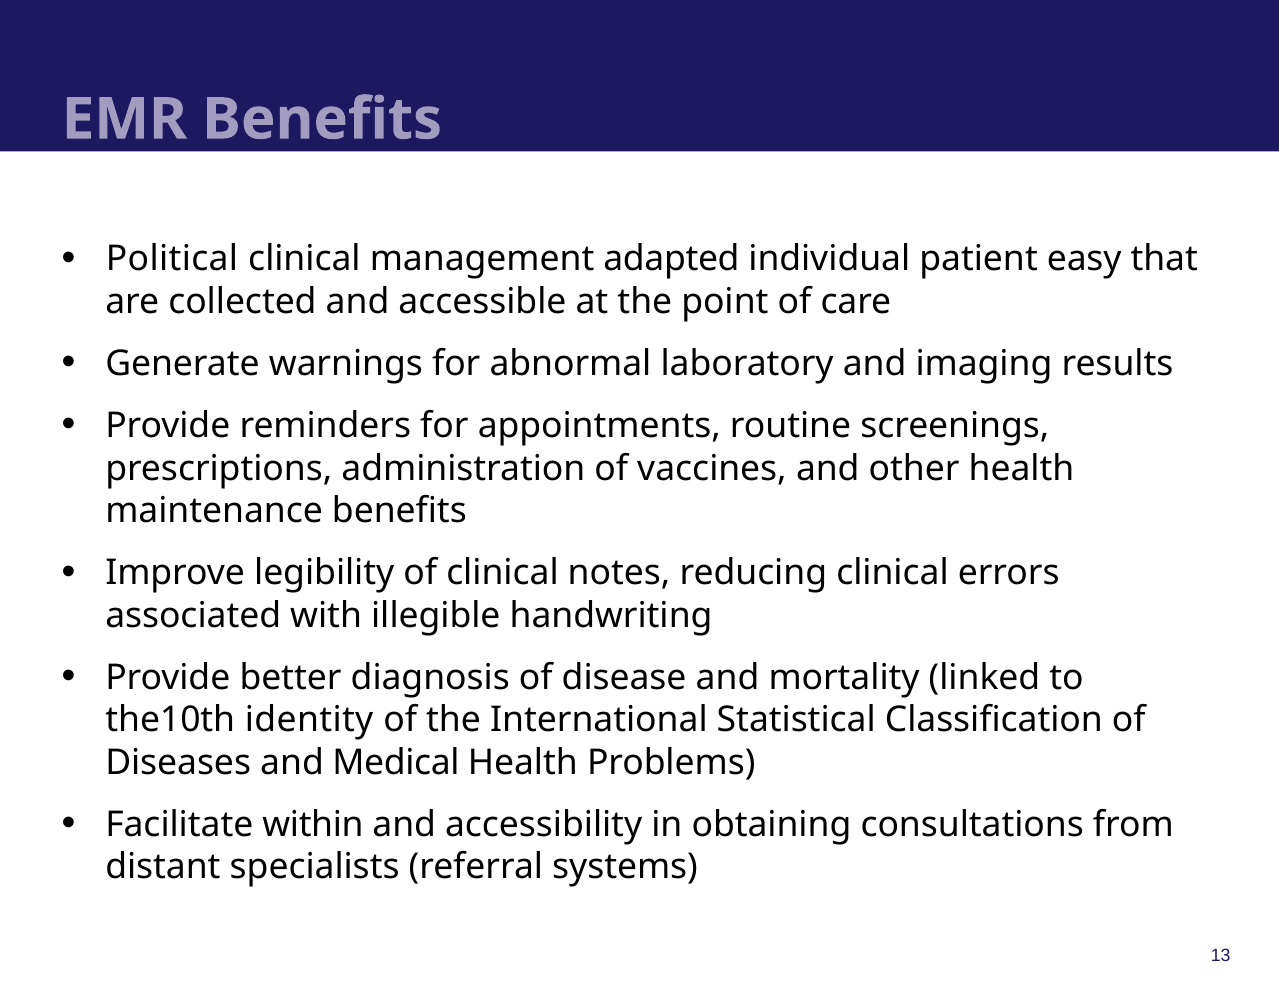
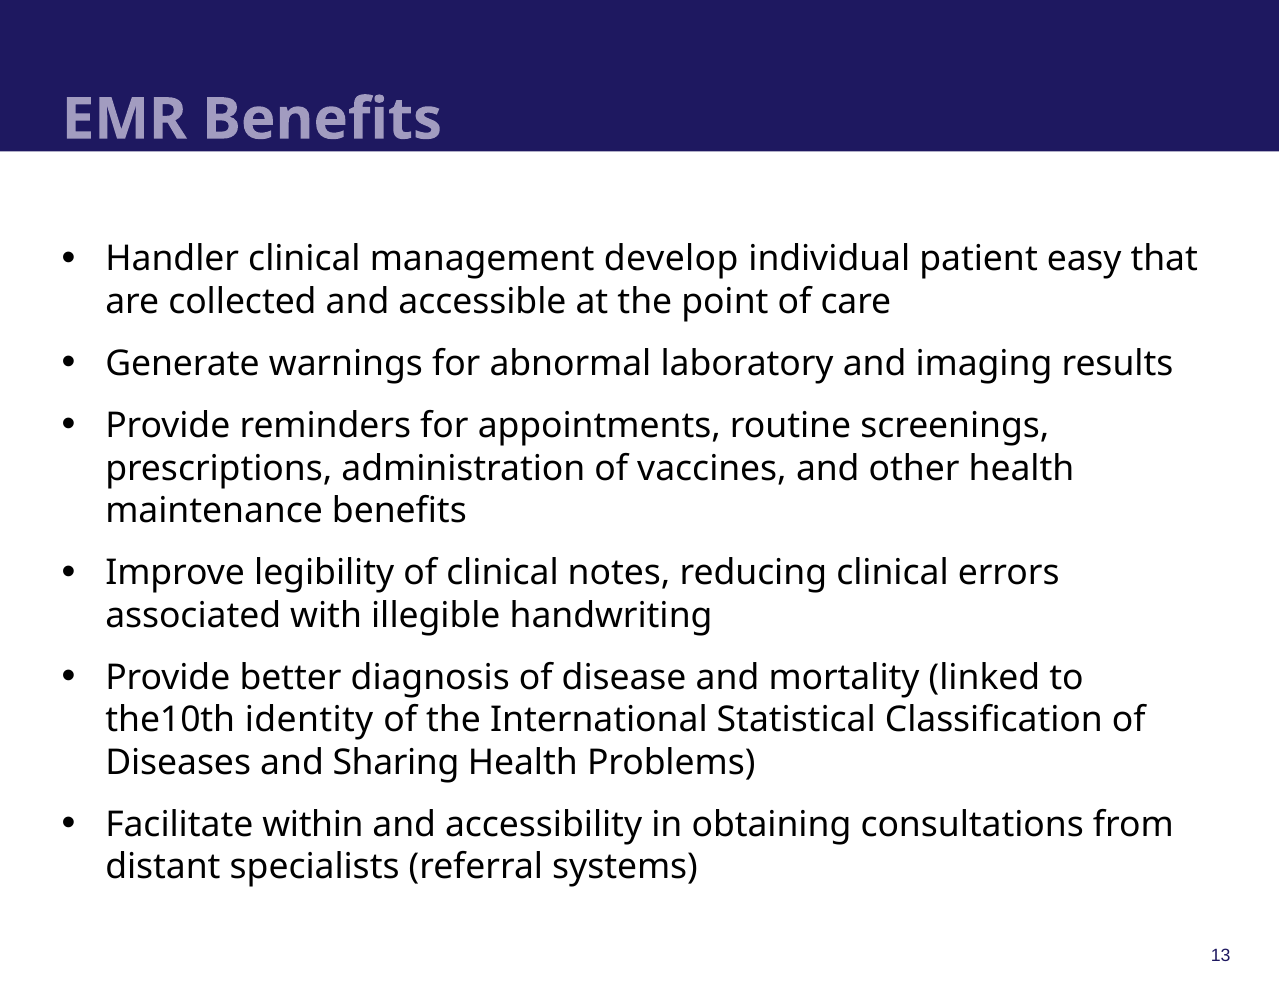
Political: Political -> Handler
adapted: adapted -> develop
Medical: Medical -> Sharing
